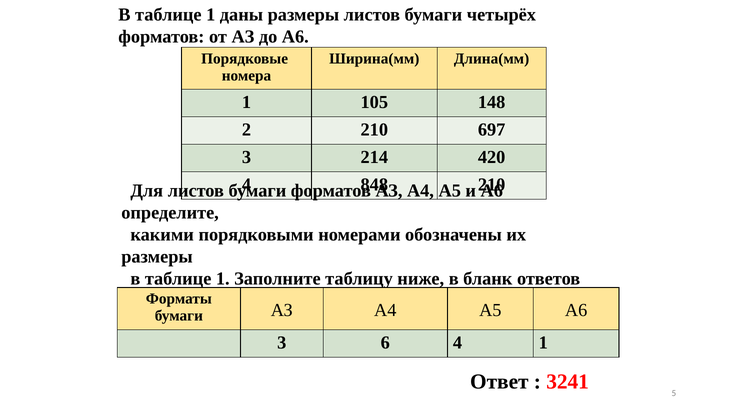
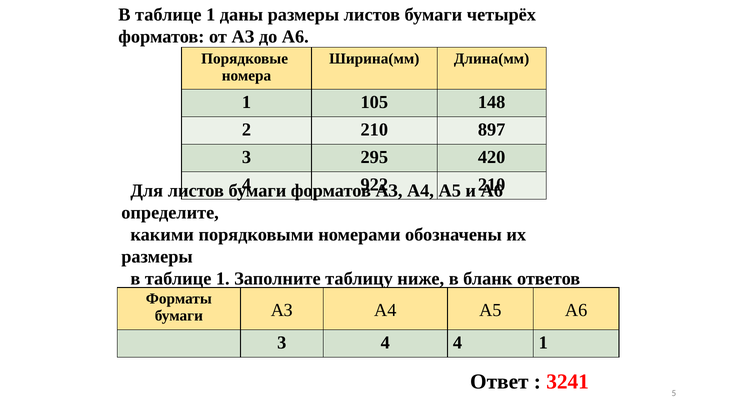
697: 697 -> 897
214: 214 -> 295
848: 848 -> 922
3 6: 6 -> 4
